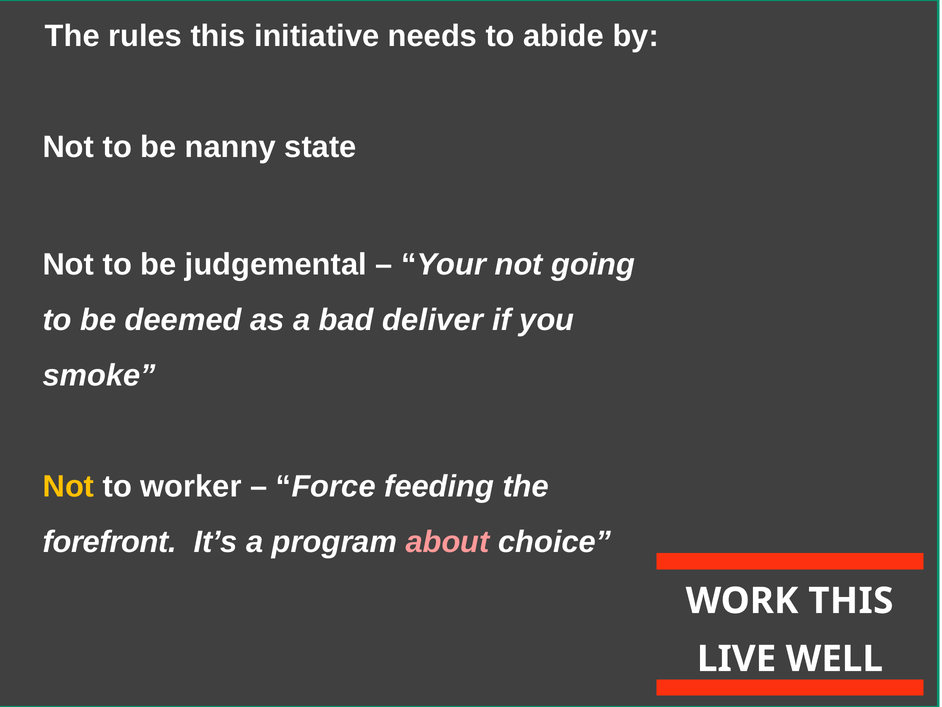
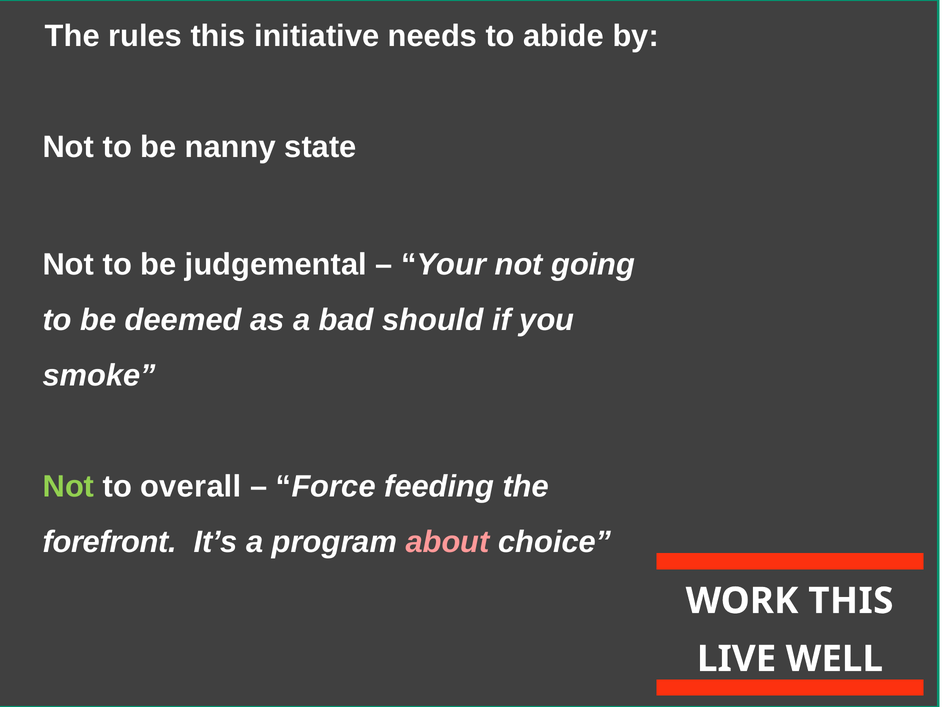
deliver: deliver -> should
Not at (68, 486) colour: yellow -> light green
worker: worker -> overall
